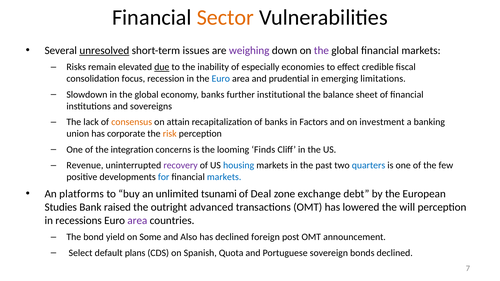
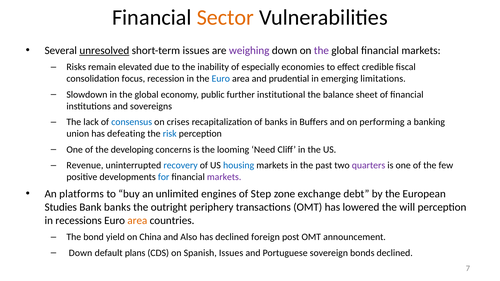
due underline: present -> none
economy banks: banks -> public
consensus colour: orange -> blue
attain: attain -> crises
Factors: Factors -> Buffers
investment: investment -> performing
corporate: corporate -> defeating
risk colour: orange -> blue
integration: integration -> developing
Finds: Finds -> Need
recovery colour: purple -> blue
quarters colour: blue -> purple
markets at (224, 177) colour: blue -> purple
tsunami: tsunami -> engines
Deal: Deal -> Step
Bank raised: raised -> banks
advanced: advanced -> periphery
area at (137, 221) colour: purple -> orange
Some: Some -> China
Select at (81, 253): Select -> Down
Spanish Quota: Quota -> Issues
